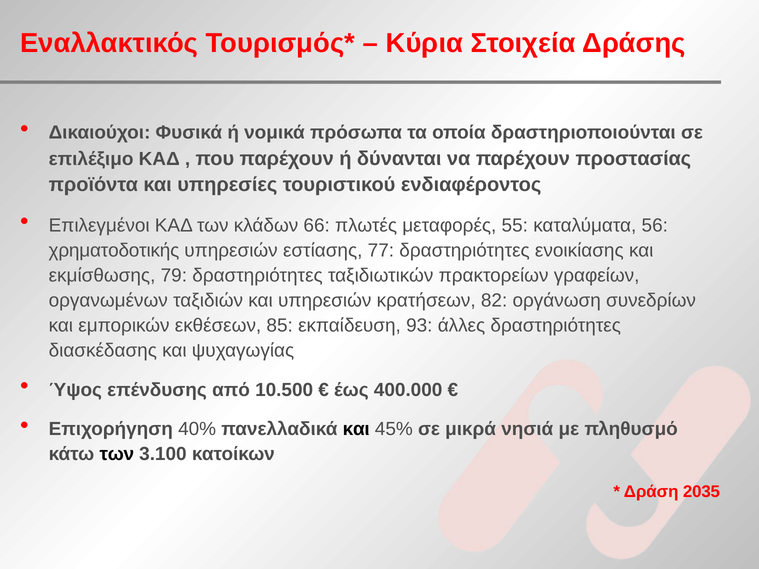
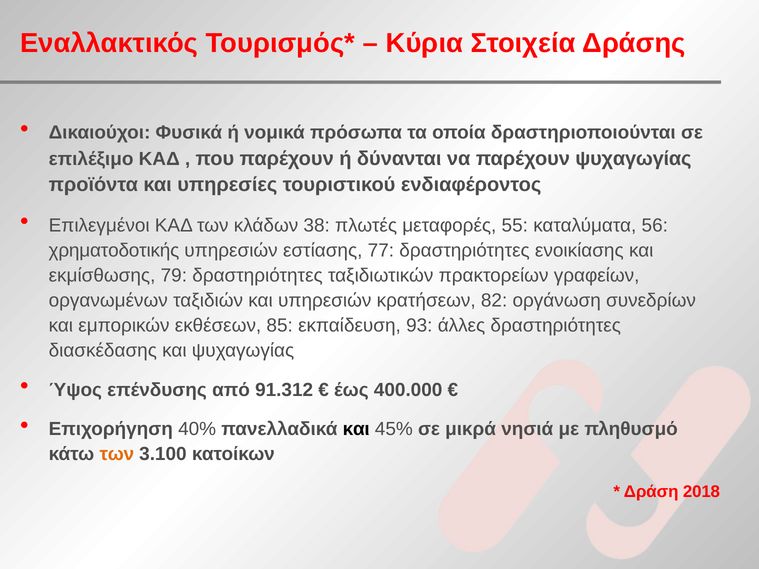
παρέχουν προστασίας: προστασίας -> ψυχαγωγίας
66: 66 -> 38
10.500: 10.500 -> 91.312
των at (117, 454) colour: black -> orange
2035: 2035 -> 2018
